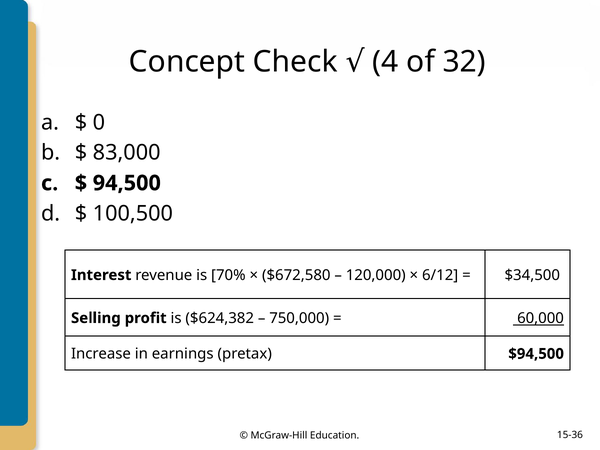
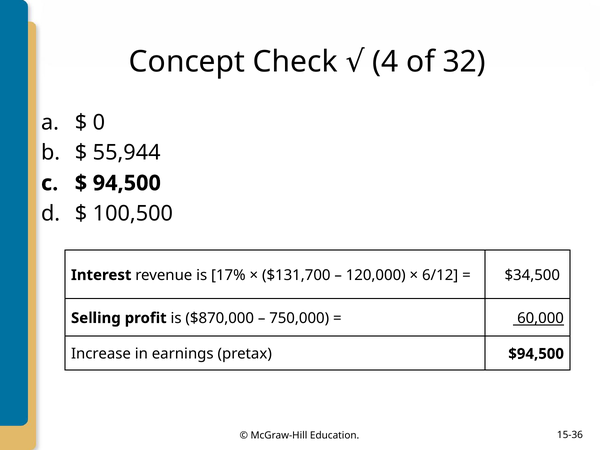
83,000: 83,000 -> 55,944
70%: 70% -> 17%
$672,580: $672,580 -> $131,700
$624,382: $624,382 -> $870,000
